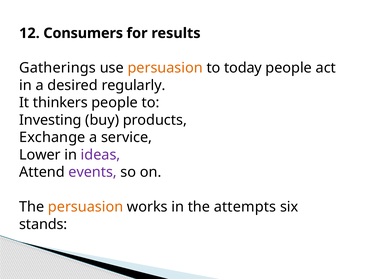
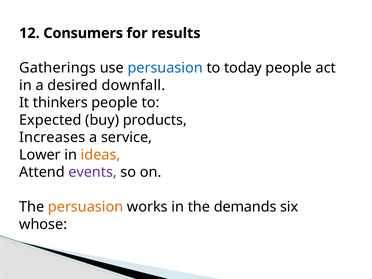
persuasion at (165, 68) colour: orange -> blue
regularly: regularly -> downfall
Investing: Investing -> Expected
Exchange: Exchange -> Increases
ideas colour: purple -> orange
attempts: attempts -> demands
stands: stands -> whose
